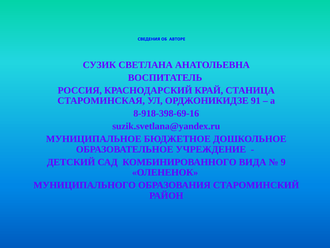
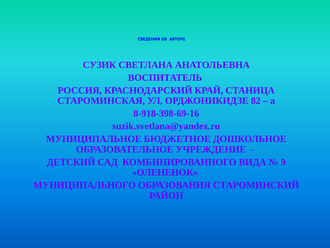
91: 91 -> 82
